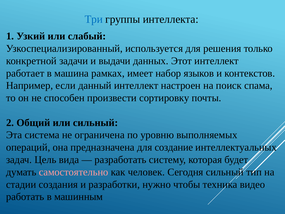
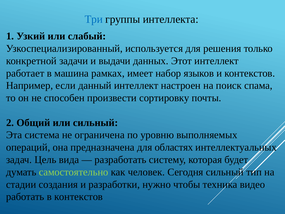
создание: создание -> областях
самостоятельно colour: pink -> light green
в машинным: машинным -> контекстов
